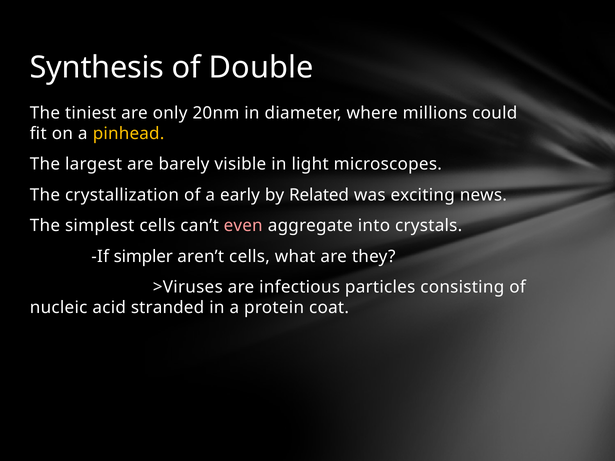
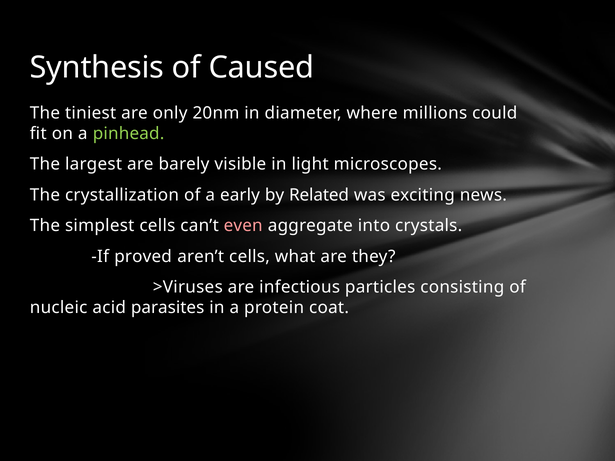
Double: Double -> Caused
pinhead colour: yellow -> light green
simpler: simpler -> proved
stranded: stranded -> parasites
